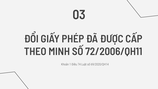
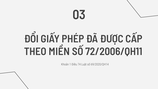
MINH: MINH -> MIỀN
